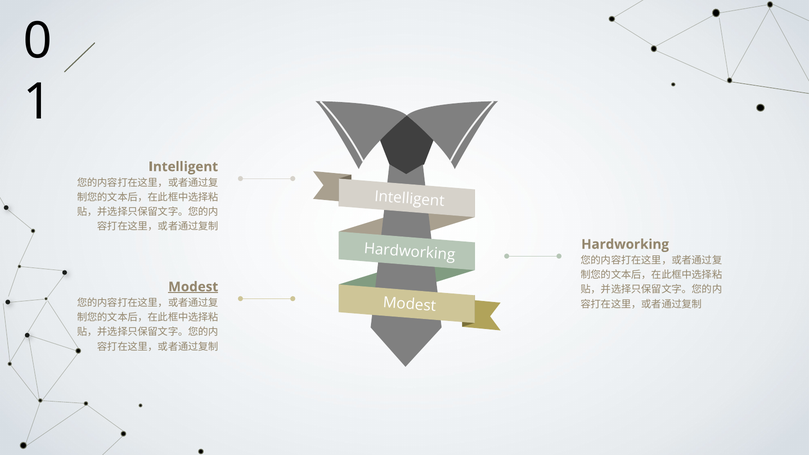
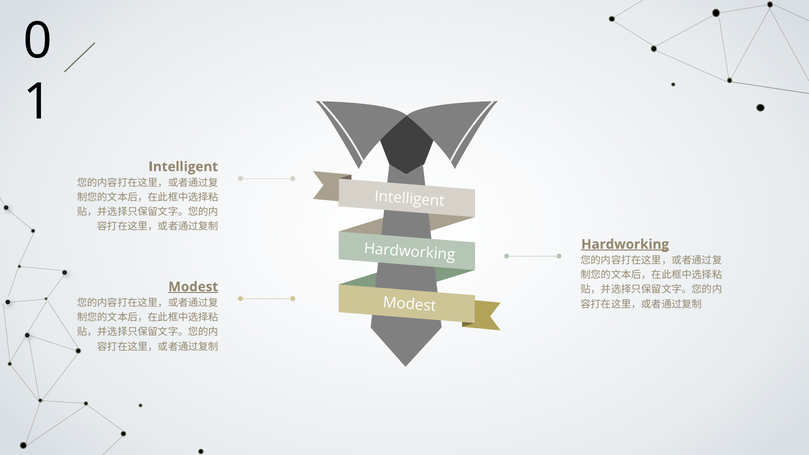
Hardworking at (625, 244) underline: none -> present
